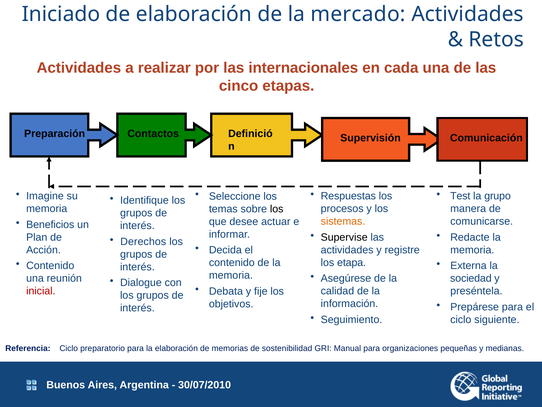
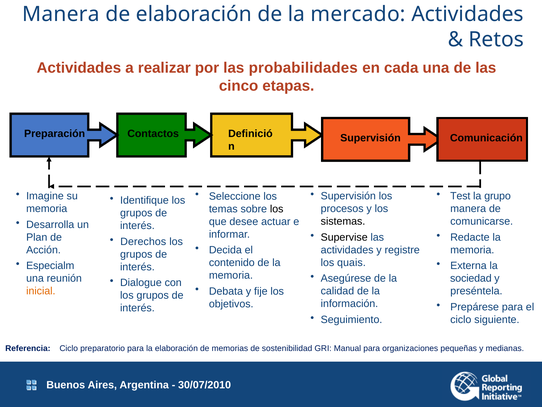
Iniciado at (61, 14): Iniciado -> Manera
internacionales: internacionales -> probabilidades
Respuestas at (348, 196): Respuestas -> Supervisión
sistemas colour: orange -> black
Beneficios: Beneficios -> Desarrolla
etapa: etapa -> quais
Contenido at (50, 266): Contenido -> Especialm
inicial colour: red -> orange
